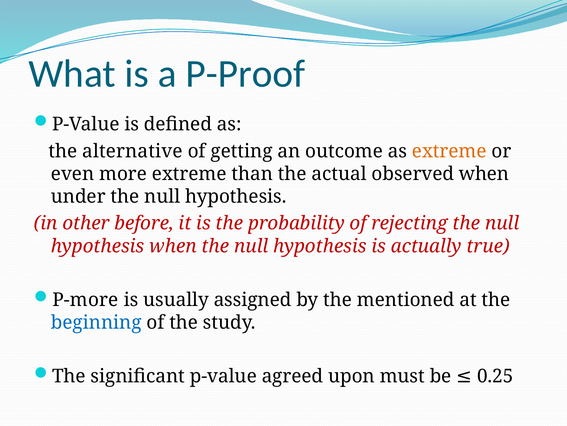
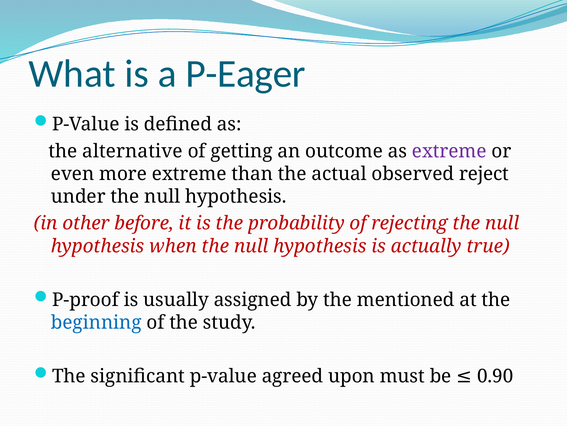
P-Proof: P-Proof -> P-Eager
extreme at (449, 151) colour: orange -> purple
observed when: when -> reject
P-more: P-more -> P-proof
0.25: 0.25 -> 0.90
